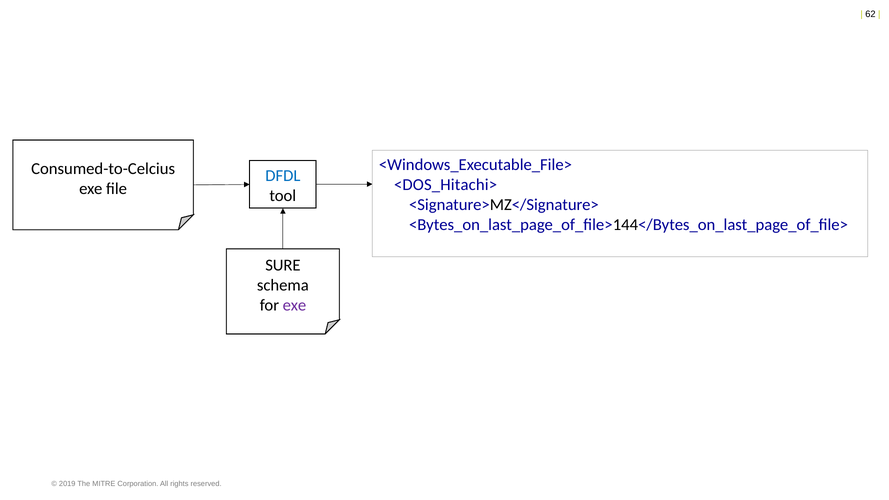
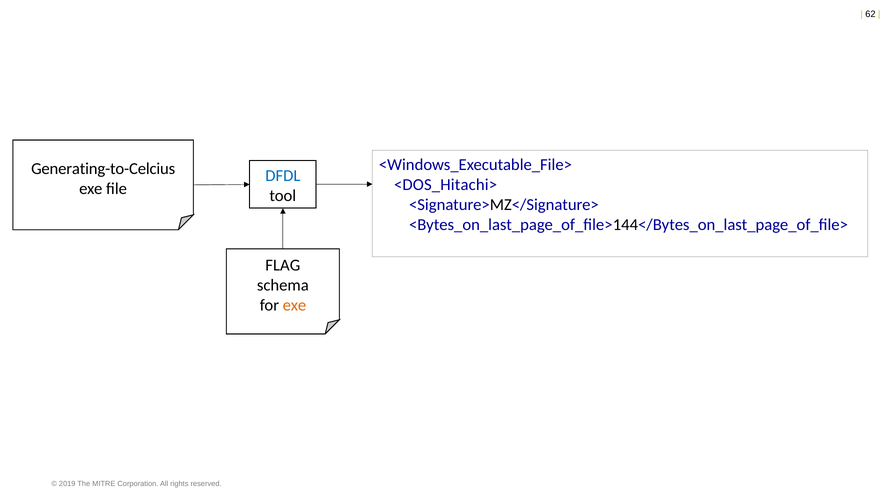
Consumed-to-Celcius: Consumed-to-Celcius -> Generating-to-Celcius
SURE: SURE -> FLAG
exe at (294, 305) colour: purple -> orange
